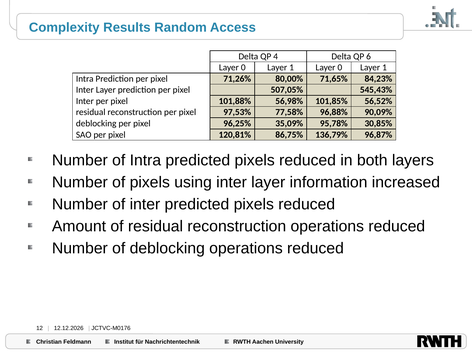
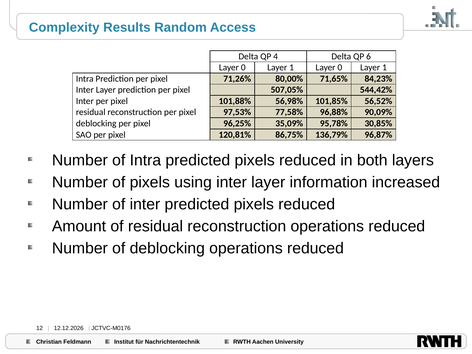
545,43%: 545,43% -> 544,42%
